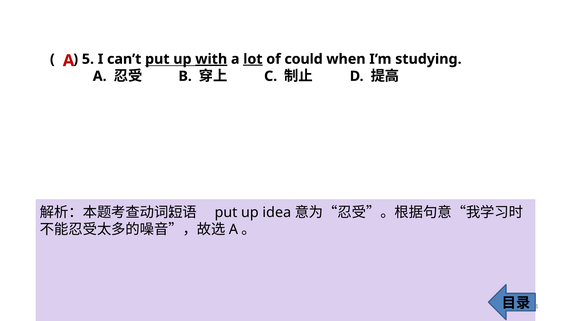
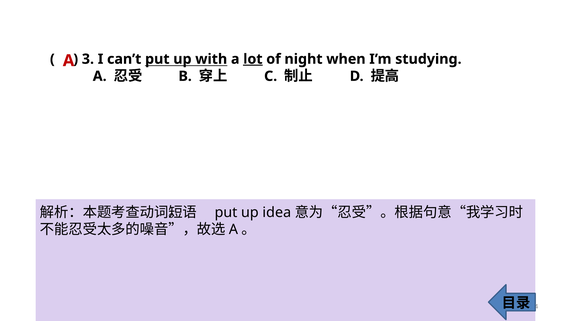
5: 5 -> 3
with underline: present -> none
could: could -> night
